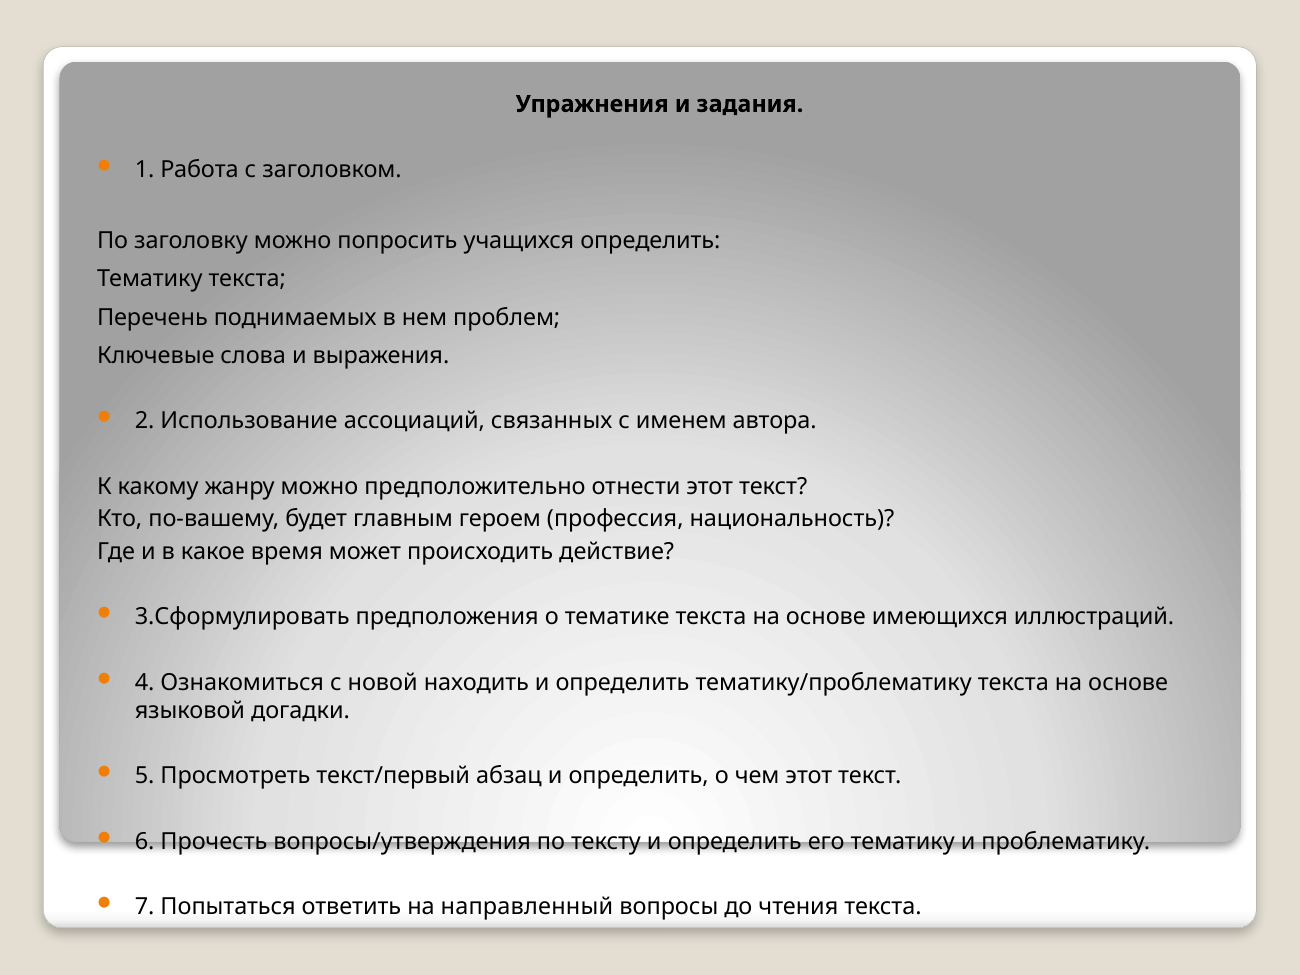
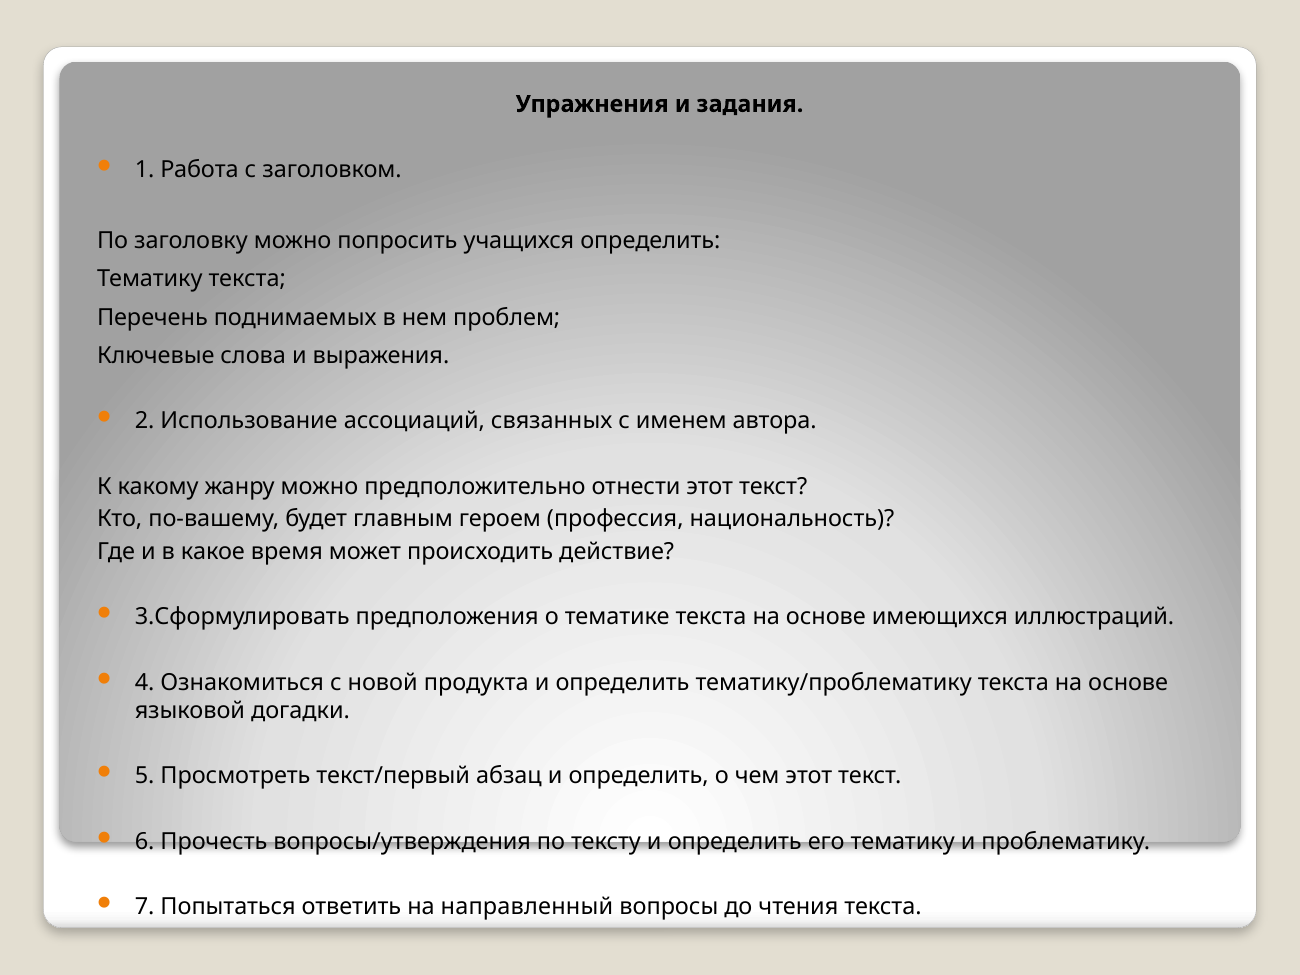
находить: находить -> продукта
